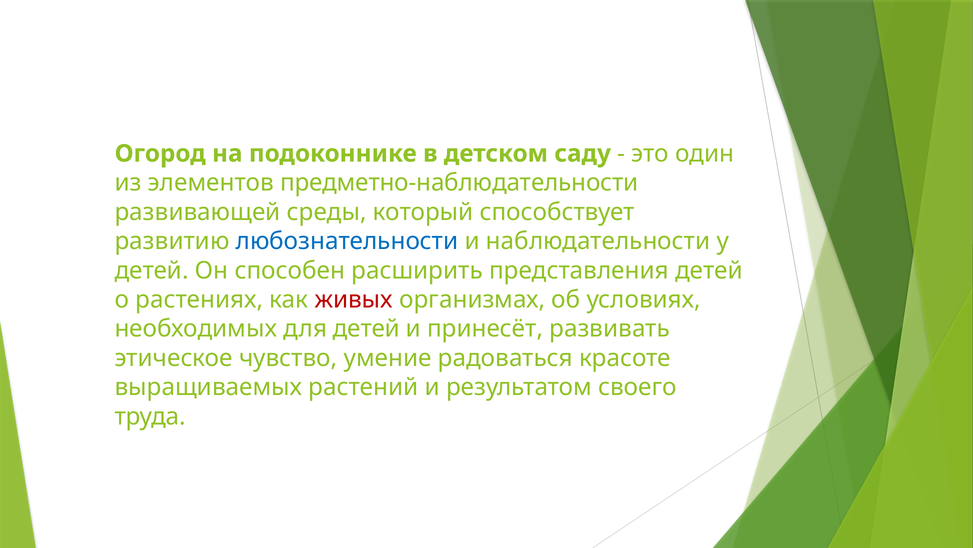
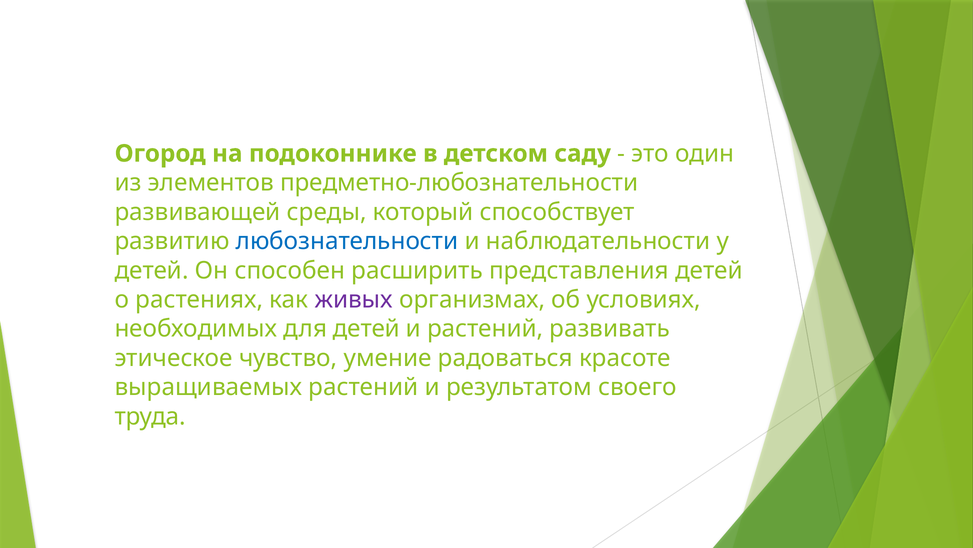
предметно-наблюдательности: предметно-наблюдательности -> предметно-любознательности
живых colour: red -> purple
и принесёт: принесёт -> растений
